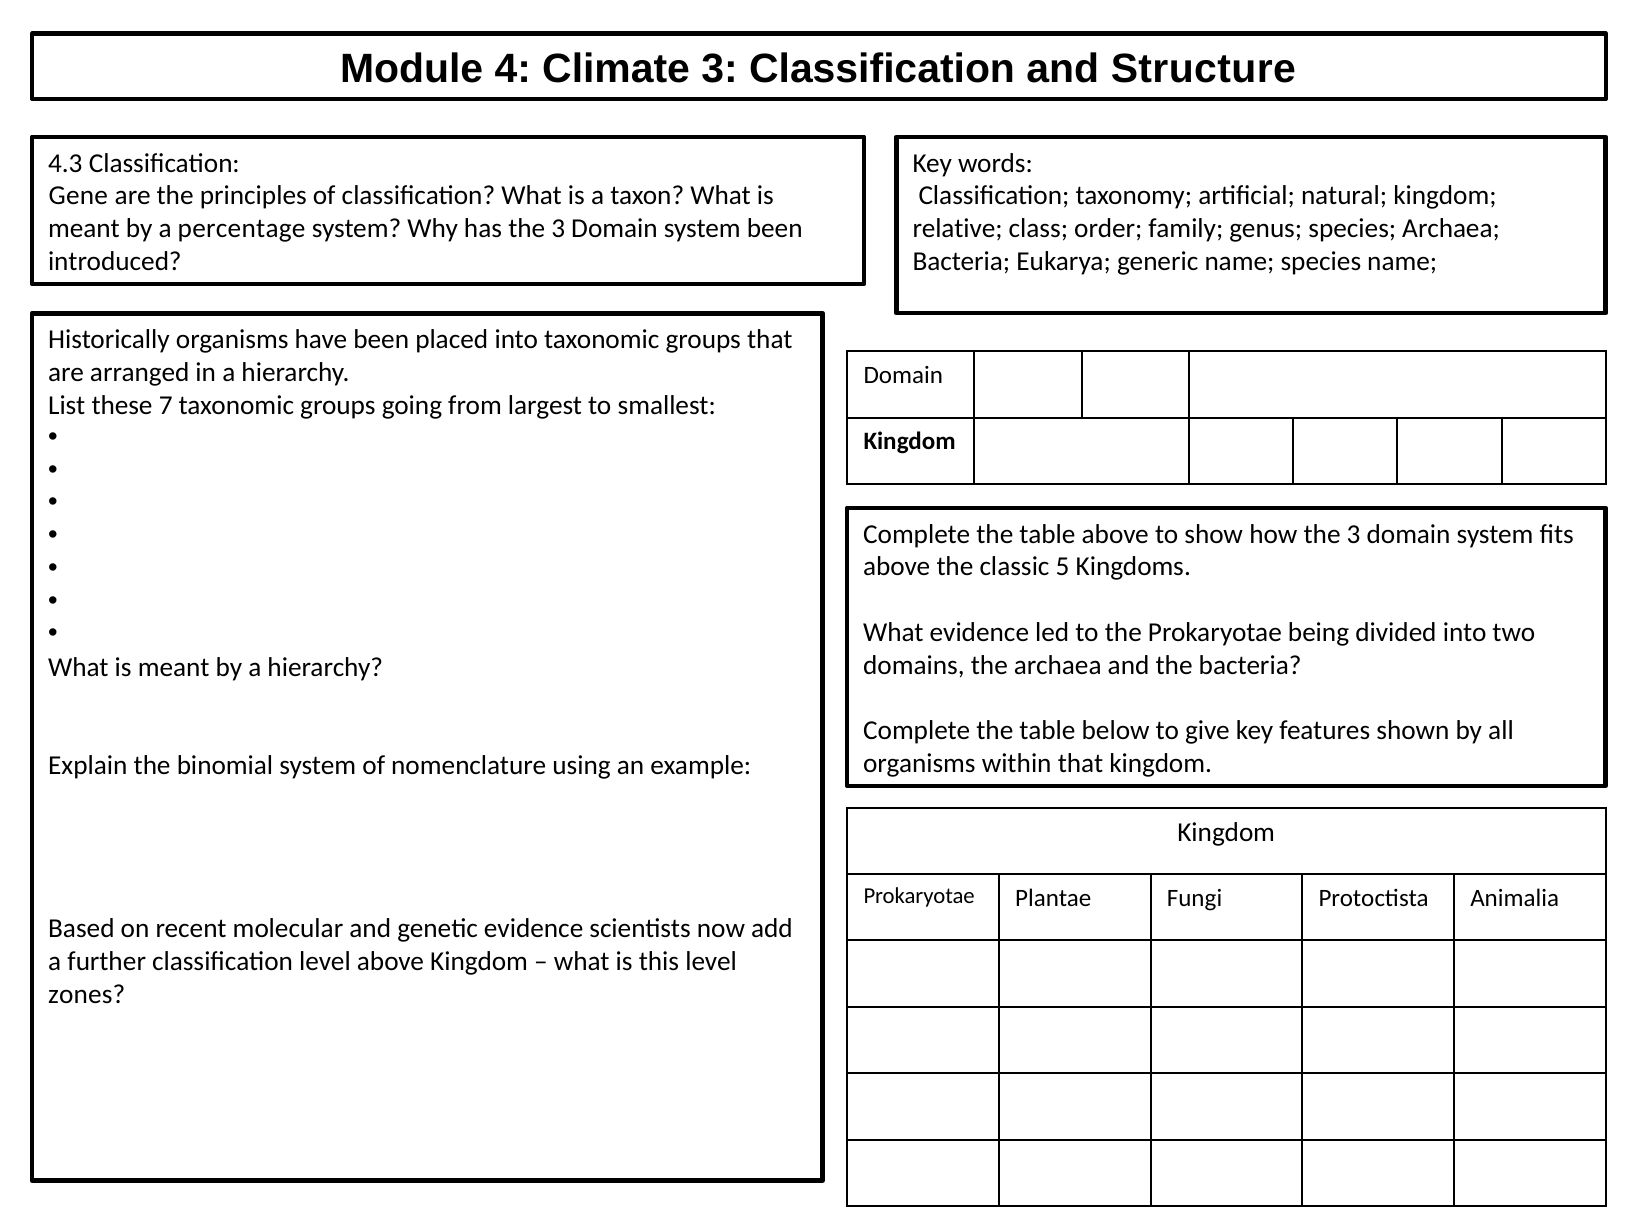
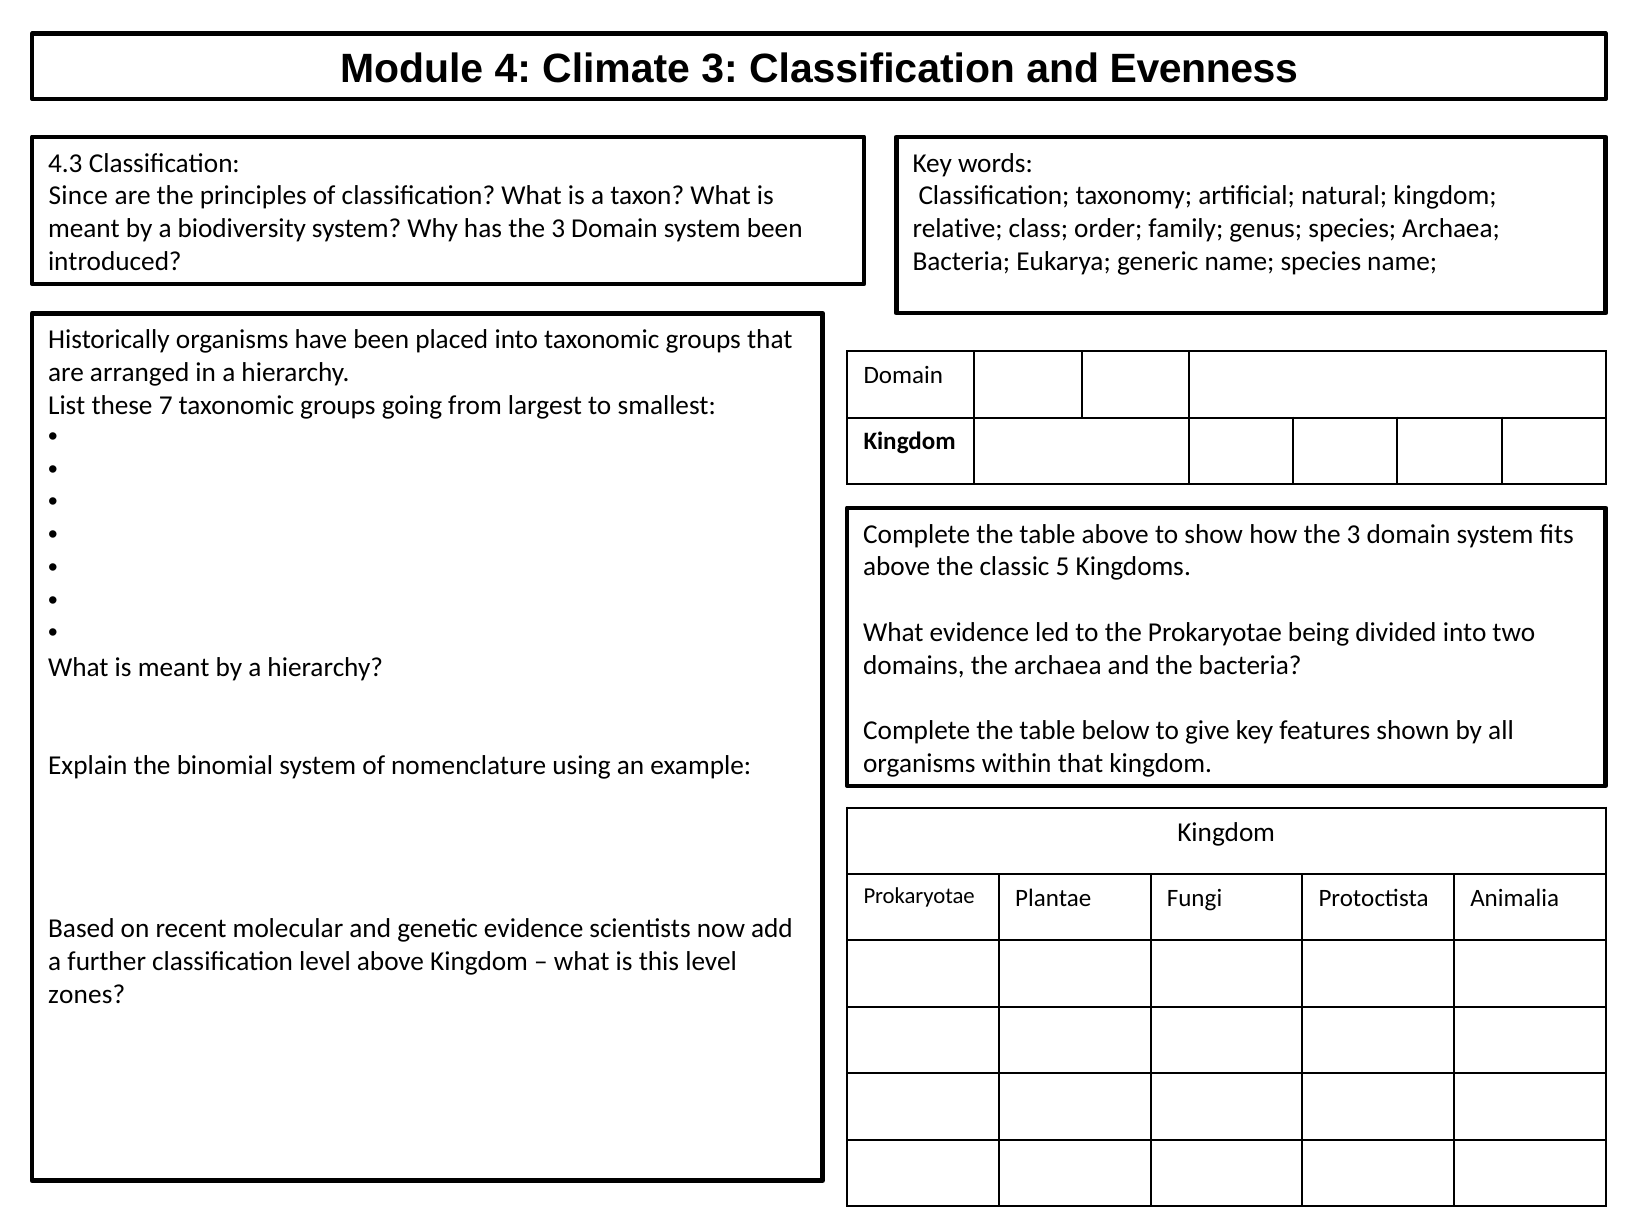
Structure: Structure -> Evenness
Gene: Gene -> Since
percentage: percentage -> biodiversity
